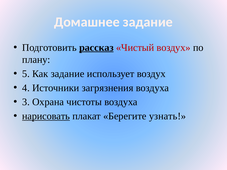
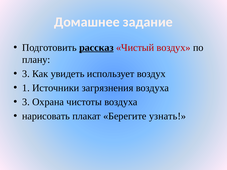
5 at (26, 74): 5 -> 3
Как задание: задание -> увидеть
4: 4 -> 1
нарисовать underline: present -> none
